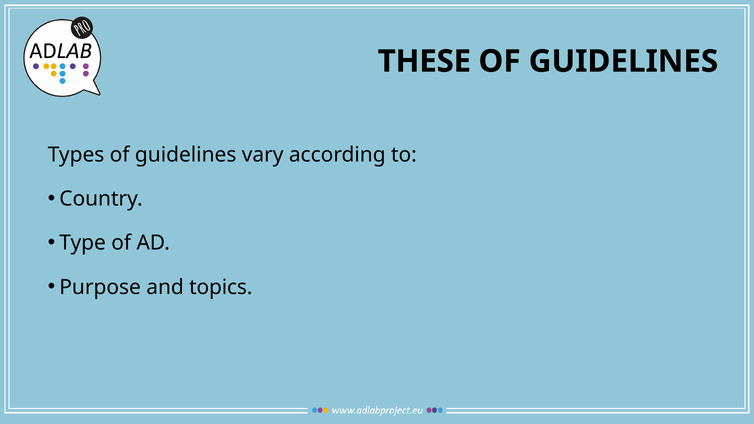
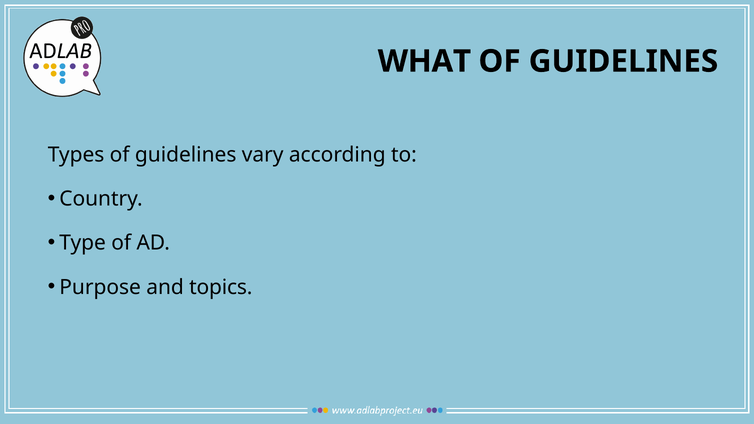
THESE: THESE -> WHAT
